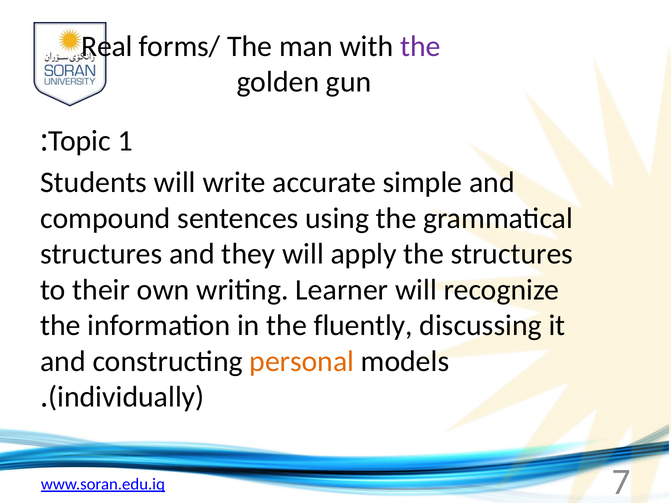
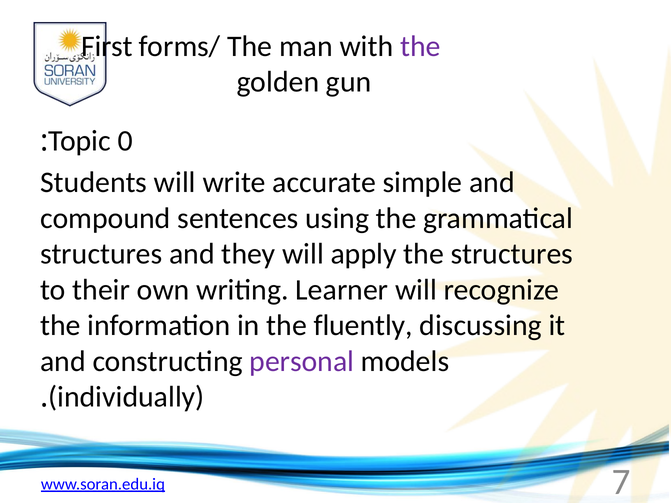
Real: Real -> First
1: 1 -> 0
personal colour: orange -> purple
